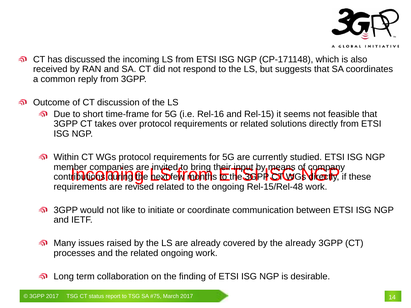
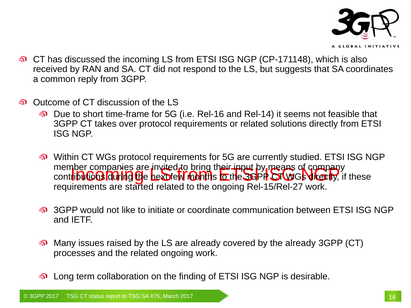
Rel-15: Rel-15 -> Rel-14
revised: revised -> started
Rel-15/Rel-48: Rel-15/Rel-48 -> Rel-15/Rel-27
